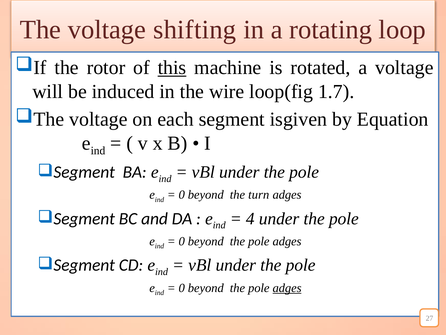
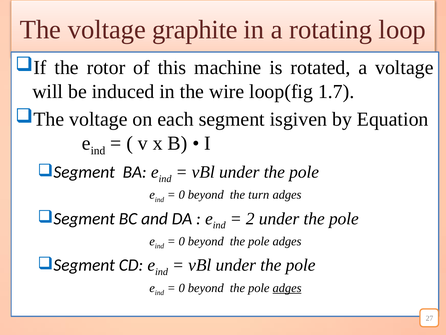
shifting: shifting -> graphite
this underline: present -> none
4: 4 -> 2
